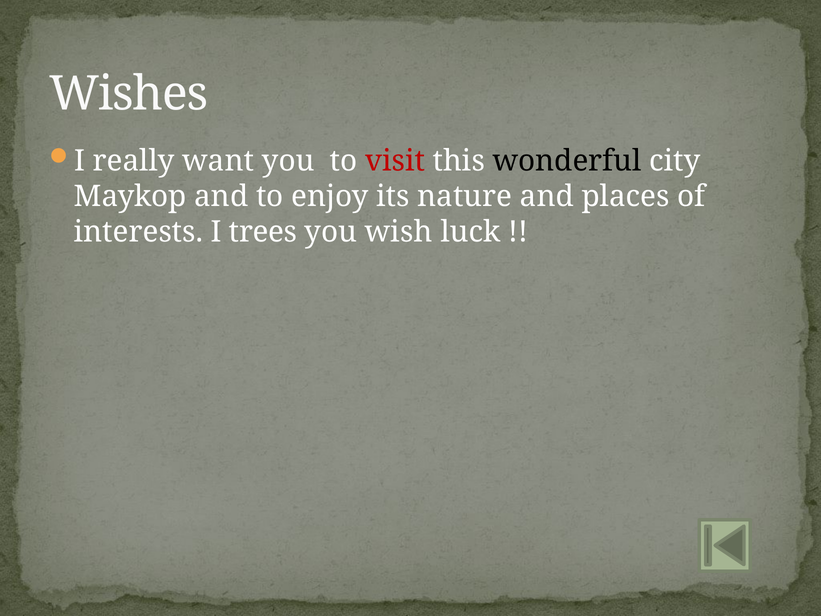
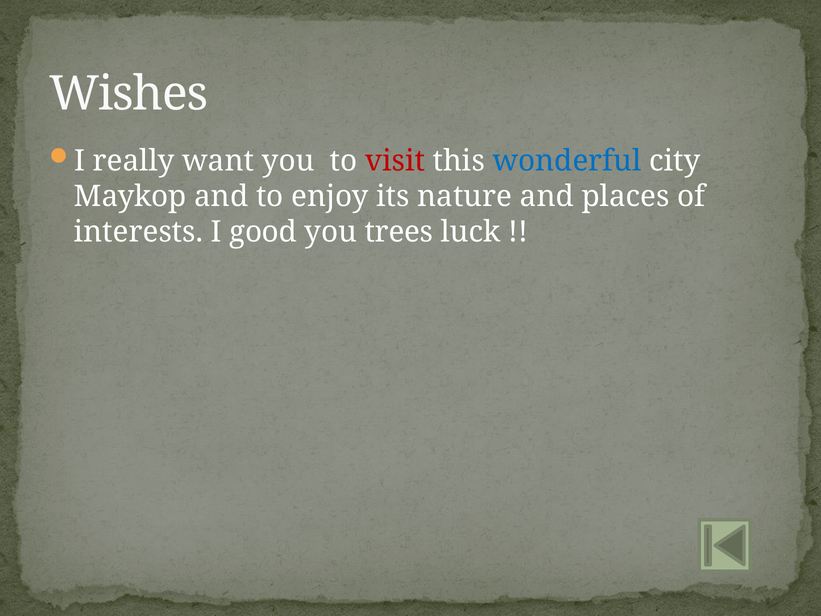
wonderful colour: black -> blue
trees: trees -> good
wish: wish -> trees
